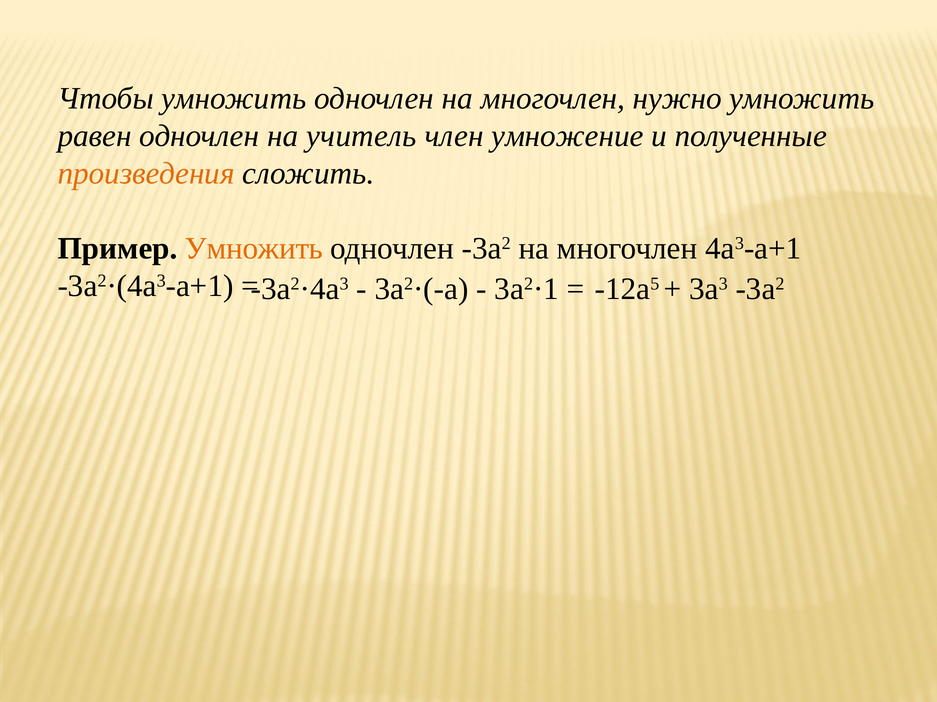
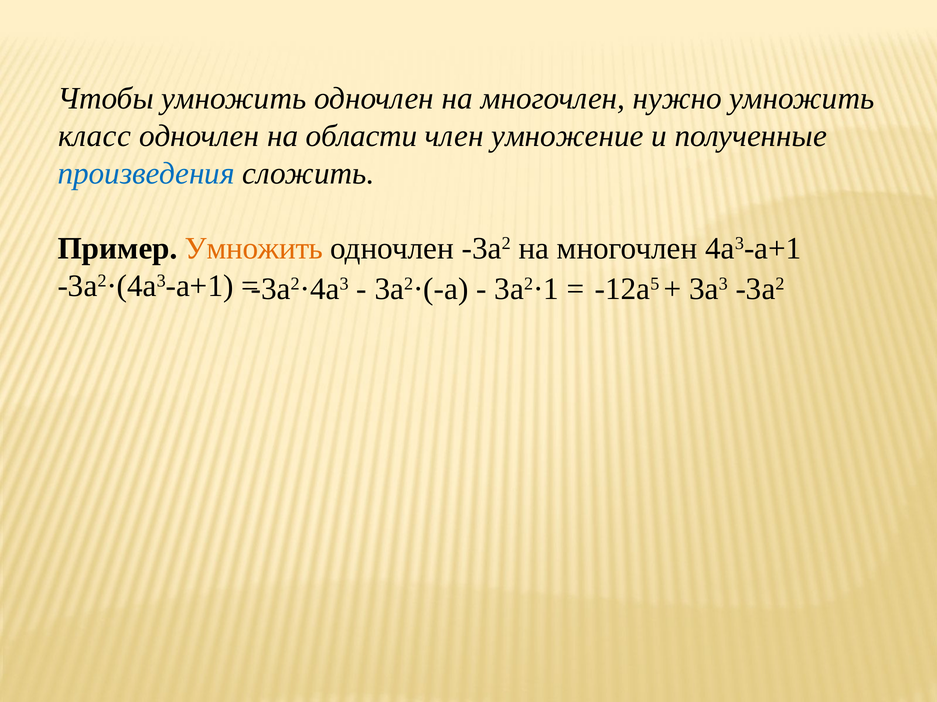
равен: равен -> класс
учитель: учитель -> области
произведения colour: orange -> blue
